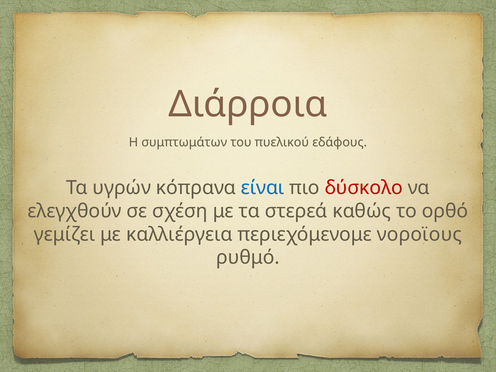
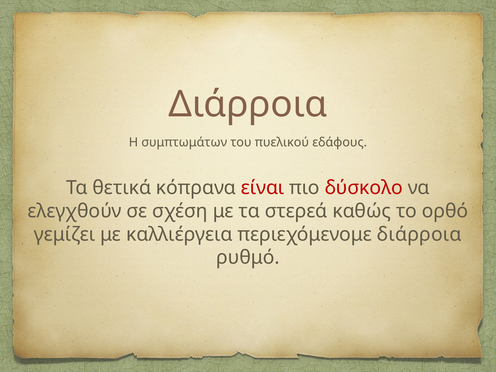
υγρών: υγρών -> θετικά
είναι colour: blue -> red
περιεχόμενομε νοροϊους: νοροϊους -> διάρροια
